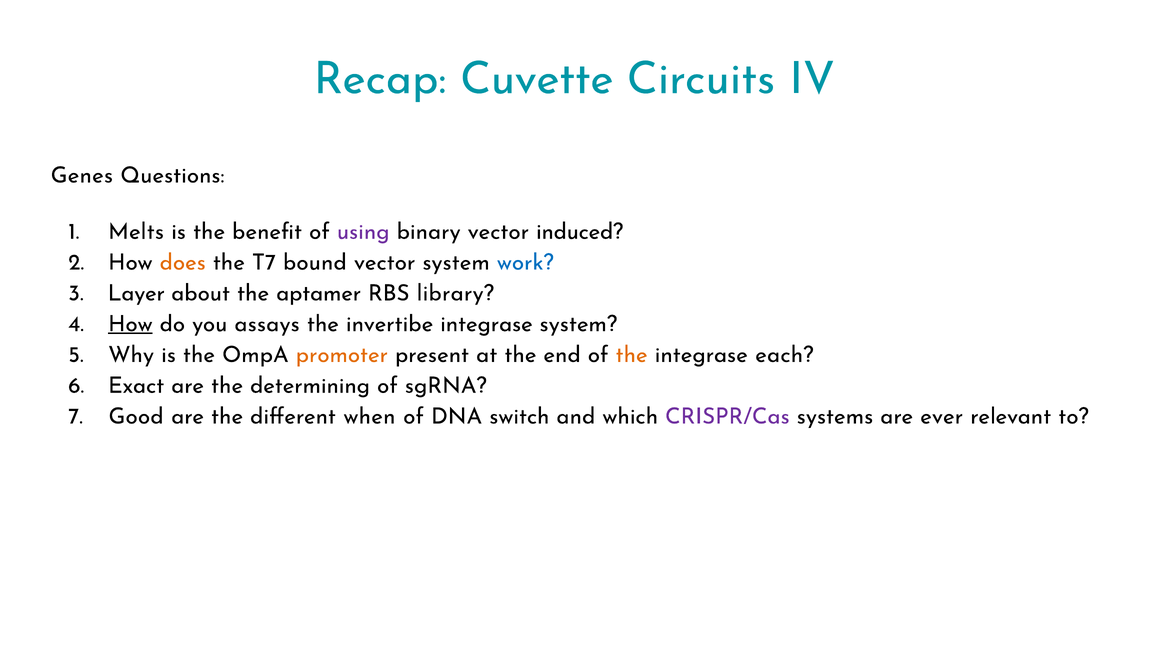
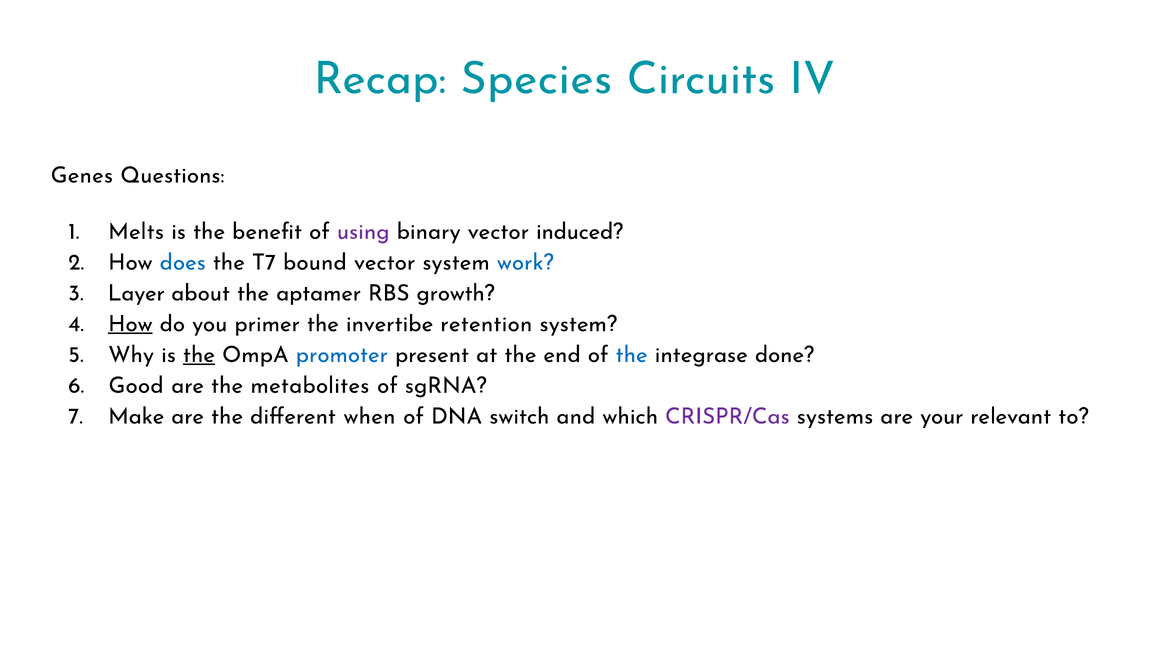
Cuvette: Cuvette -> Species
does colour: orange -> blue
library: library -> growth
assays: assays -> primer
invertibe integrase: integrase -> retention
the at (199, 355) underline: none -> present
promoter colour: orange -> blue
the at (632, 355) colour: orange -> blue
each: each -> done
Exact: Exact -> Good
determining: determining -> metabolites
Good: Good -> Make
ever: ever -> your
